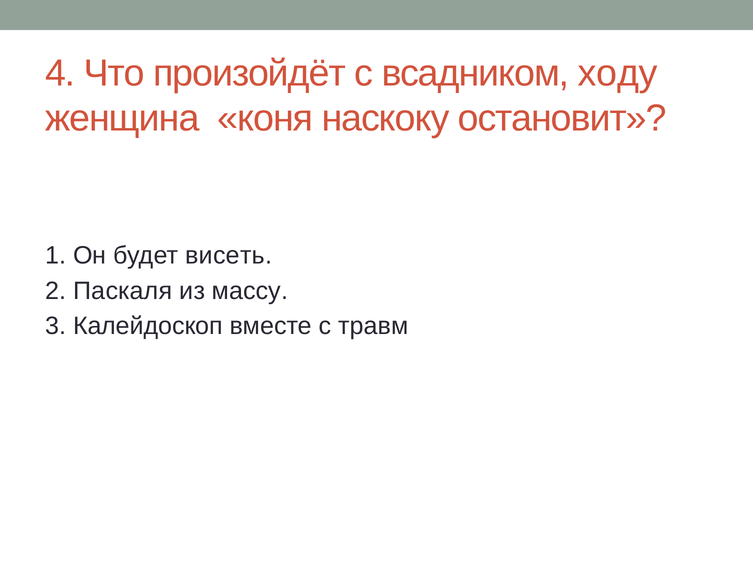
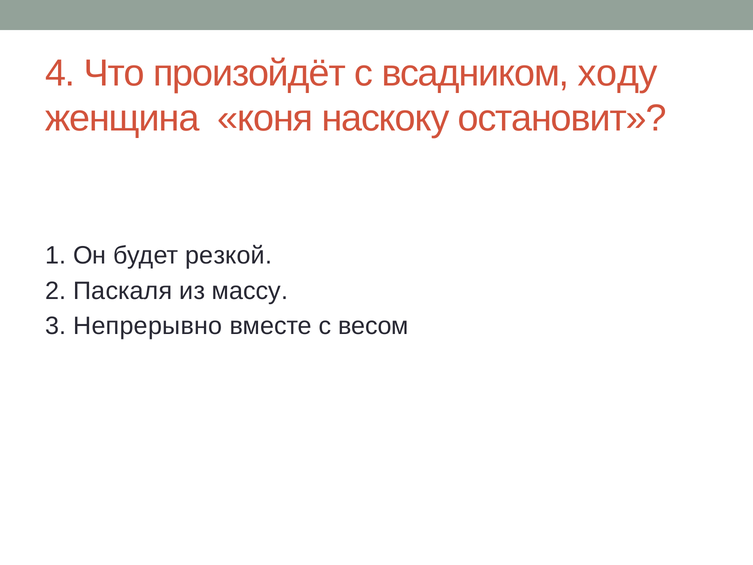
висеть: висеть -> резкой
Калейдоскоп: Калейдоскоп -> Непрерывно
травм: травм -> весом
